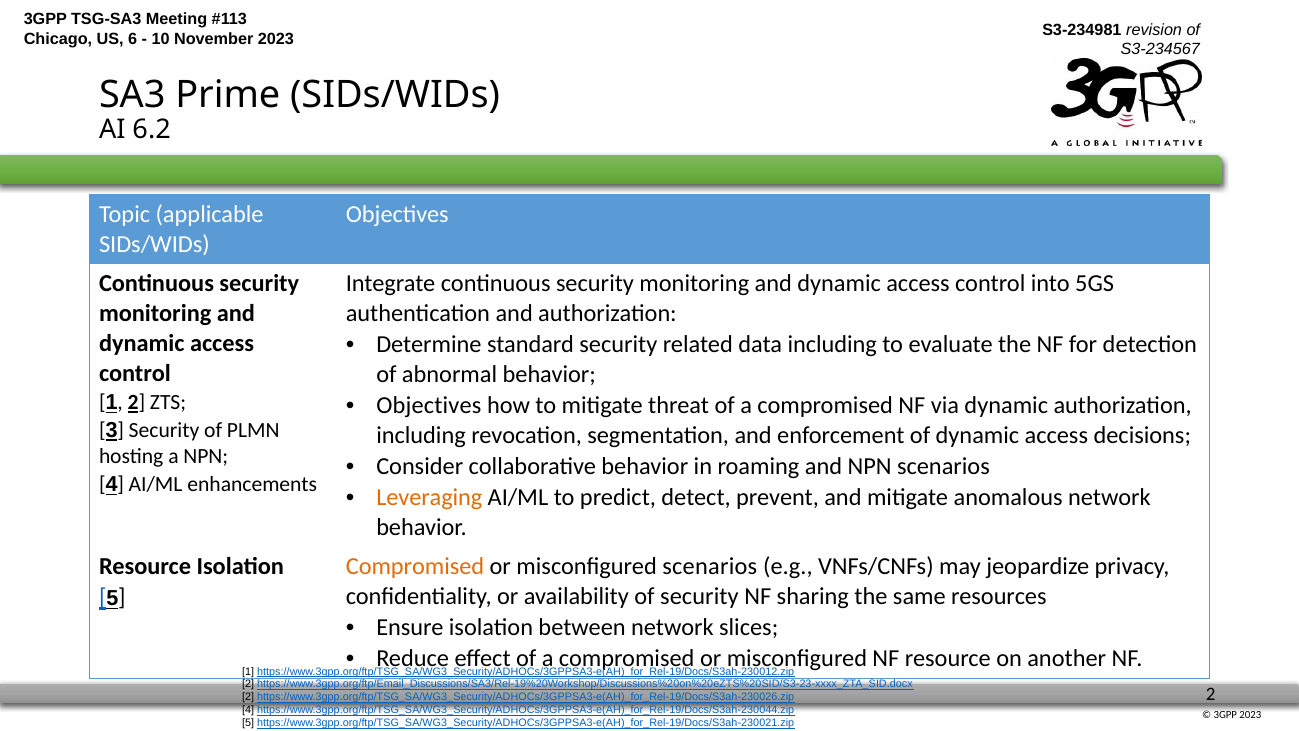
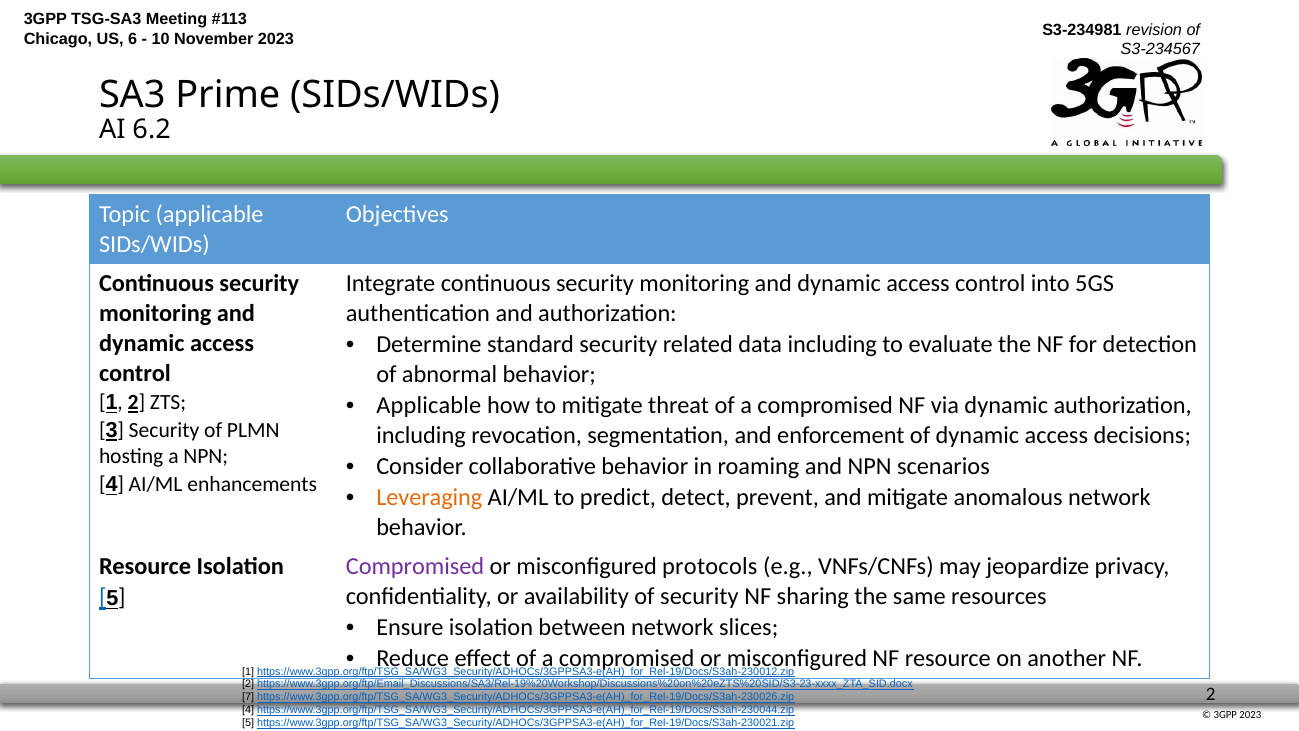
Objectives at (429, 405): Objectives -> Applicable
Compromised at (415, 566) colour: orange -> purple
misconfigured scenarios: scenarios -> protocols
2 at (248, 697): 2 -> 7
